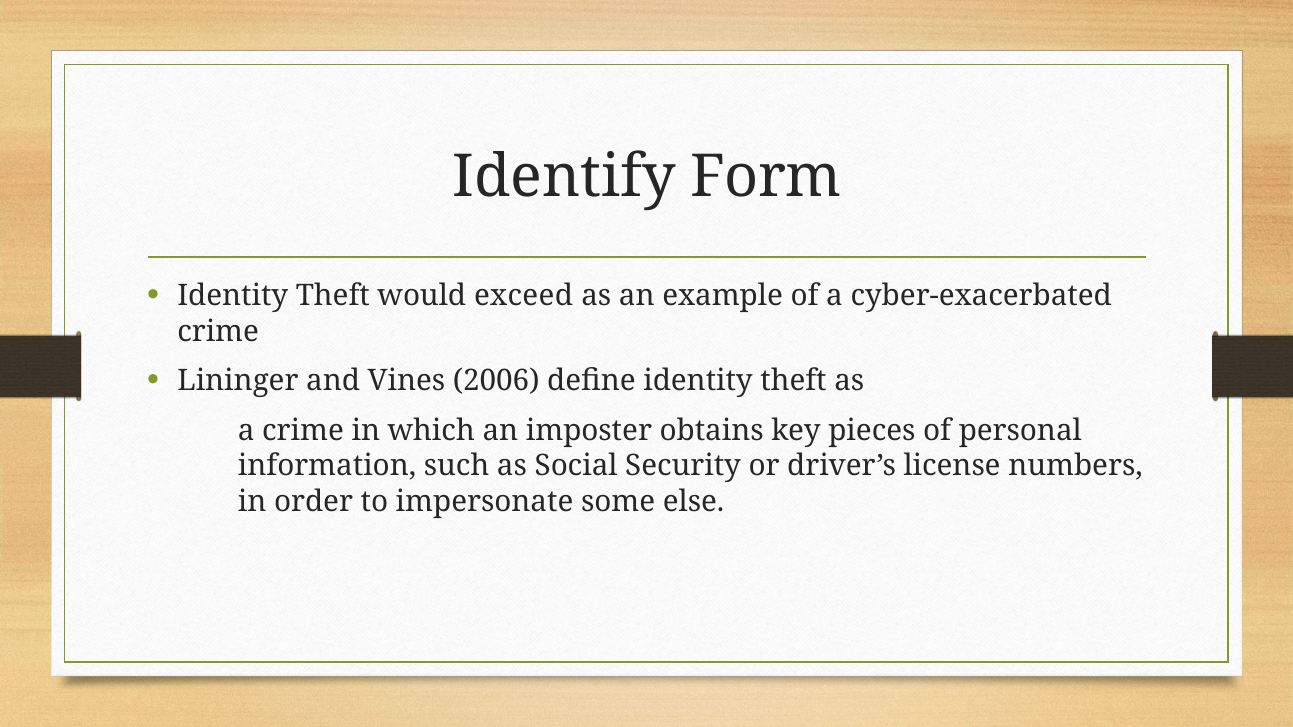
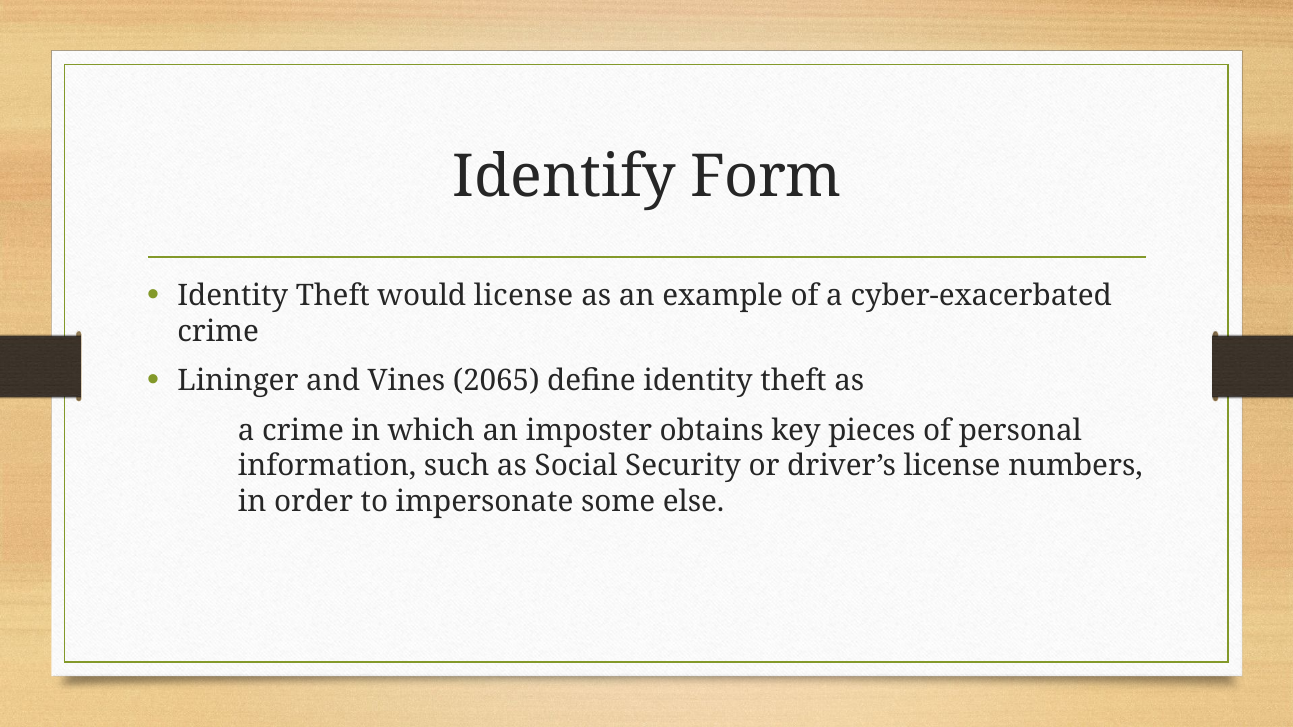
would exceed: exceed -> license
2006: 2006 -> 2065
